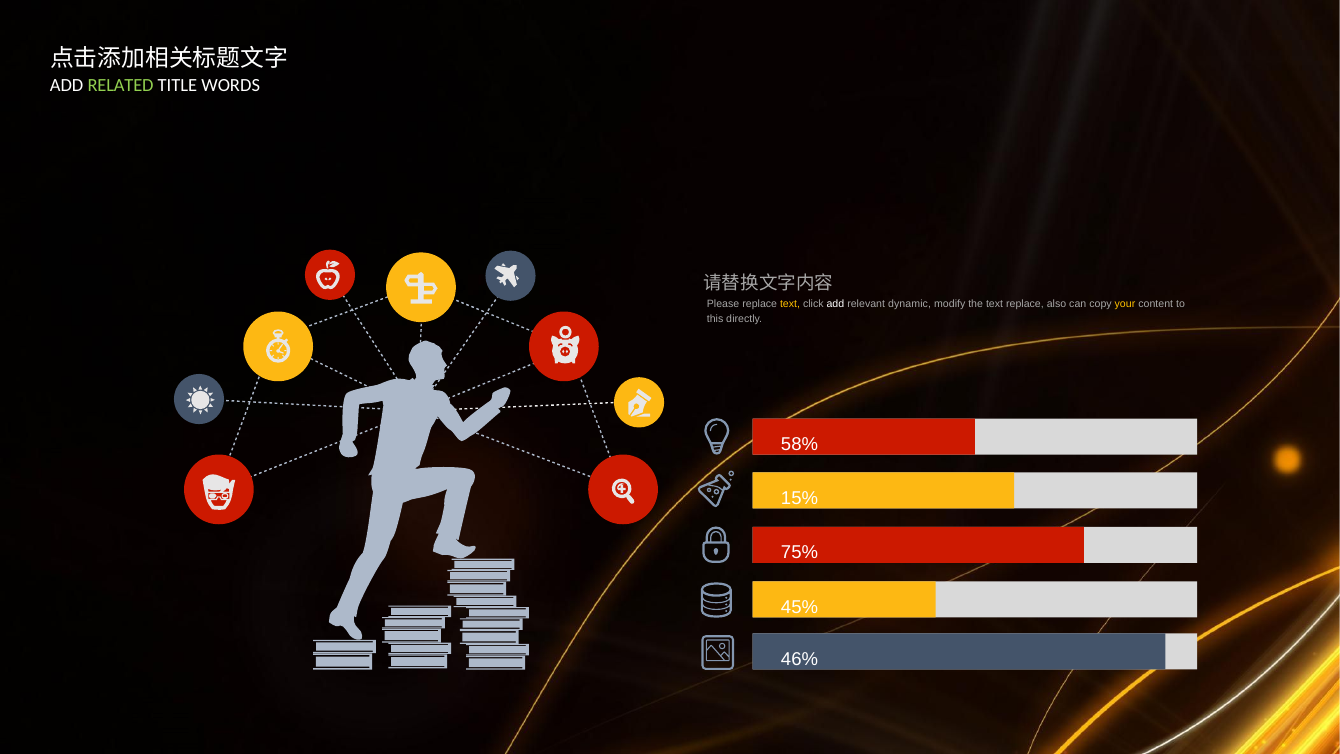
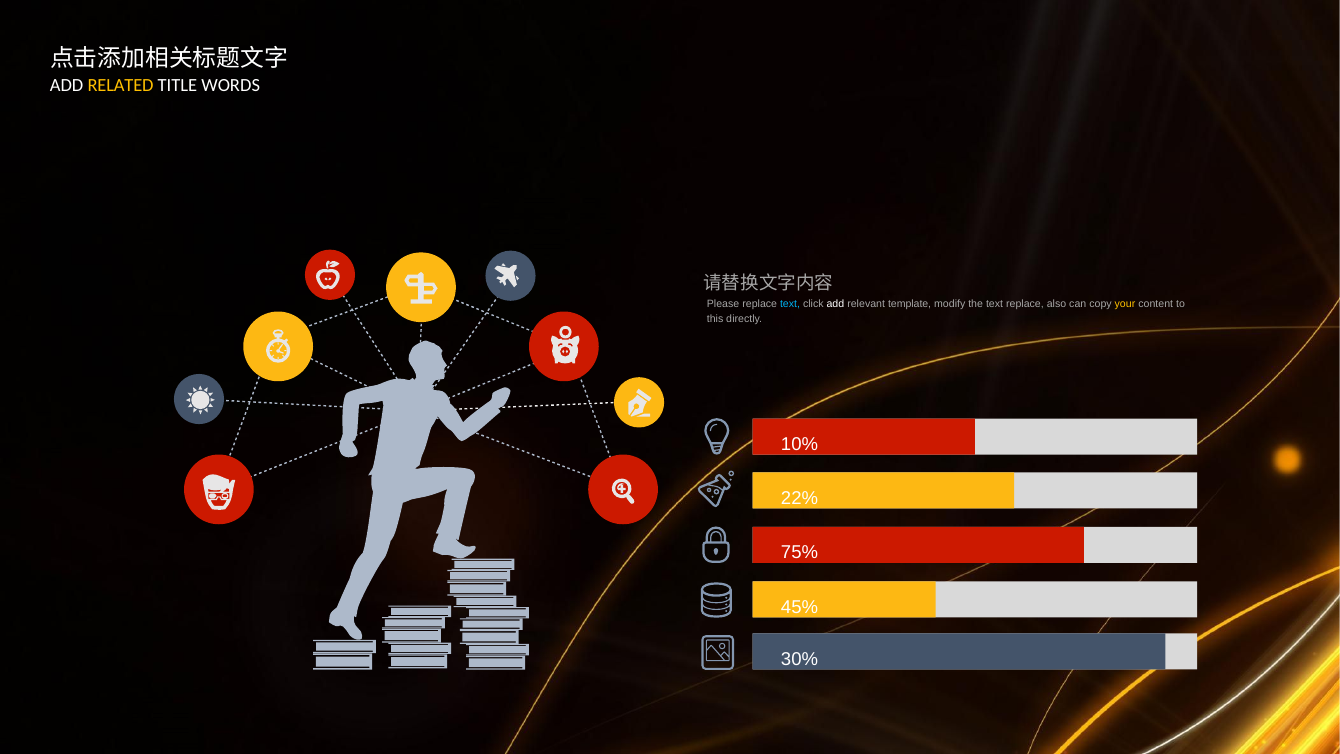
RELATED colour: light green -> yellow
text at (790, 304) colour: yellow -> light blue
dynamic: dynamic -> template
58%: 58% -> 10%
15%: 15% -> 22%
46%: 46% -> 30%
